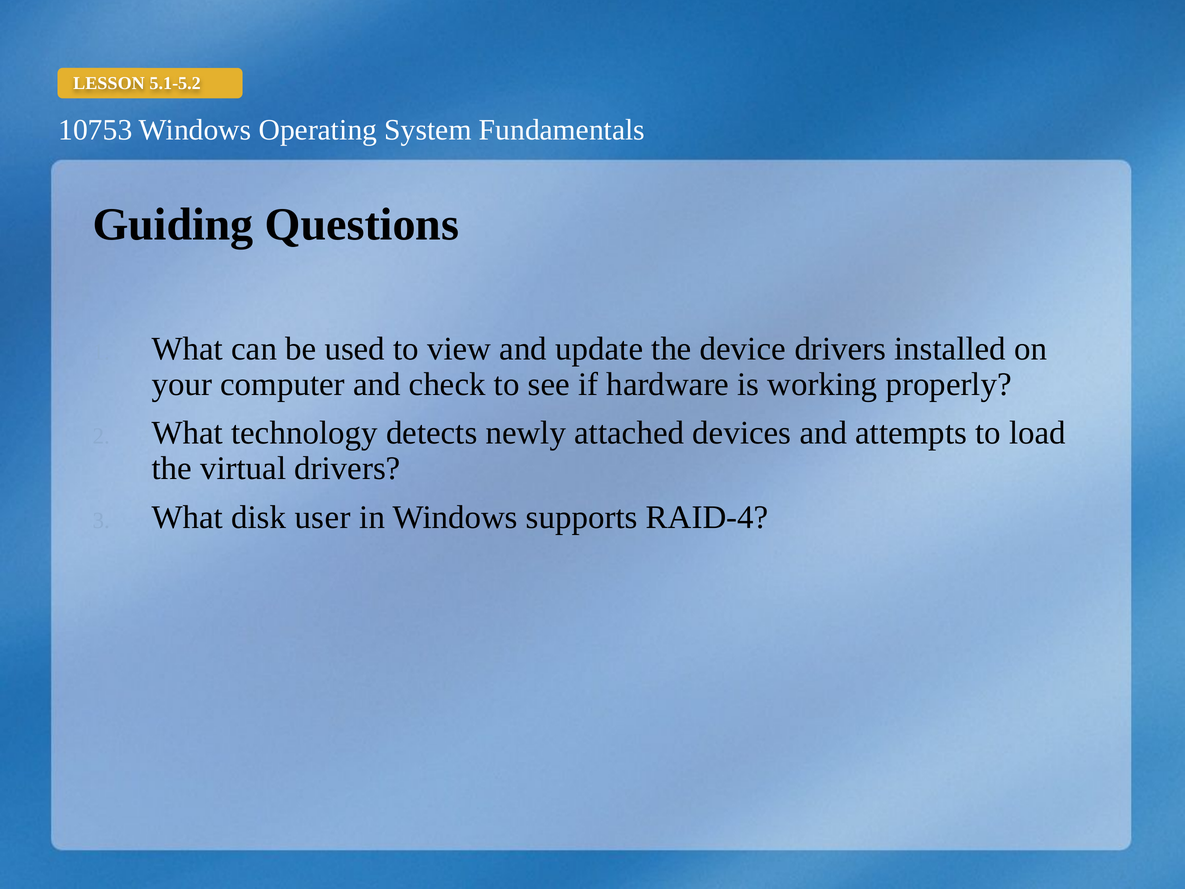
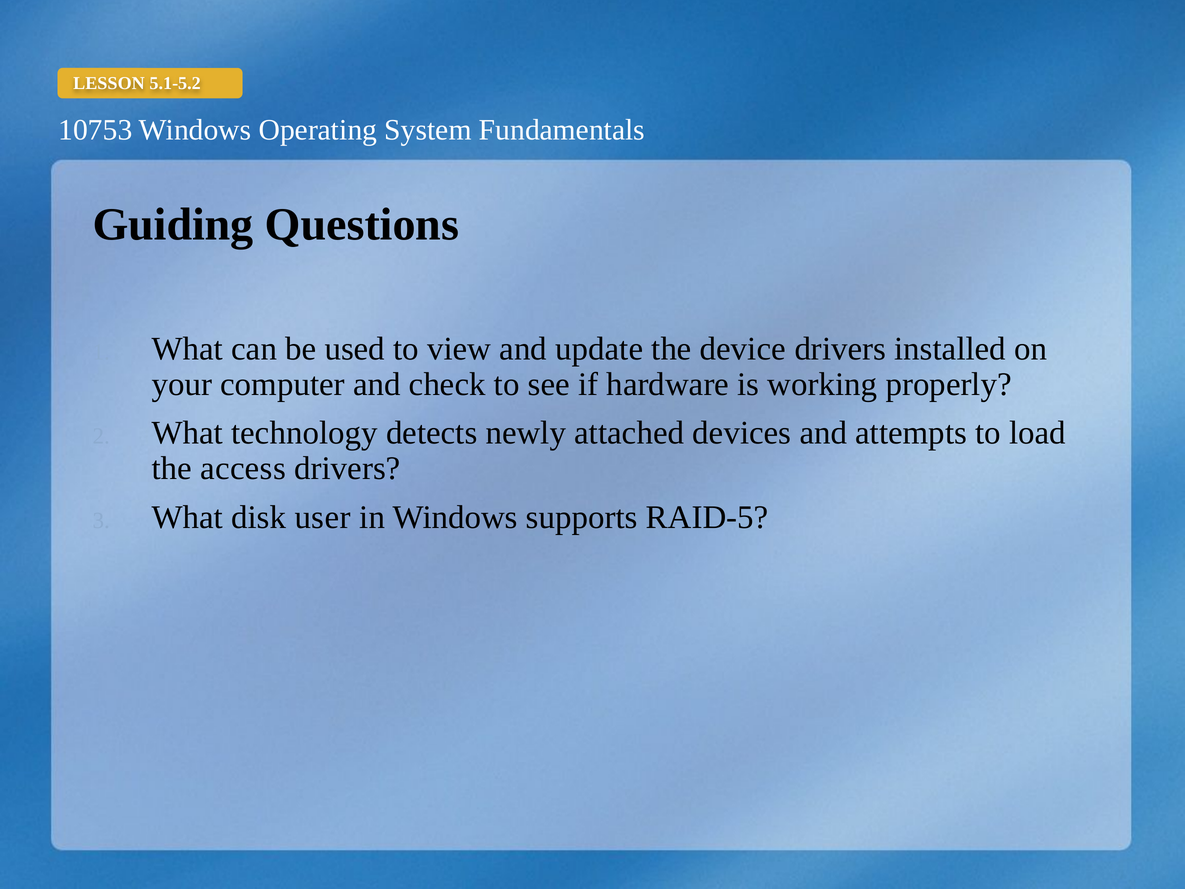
virtual: virtual -> access
RAID-4: RAID-4 -> RAID-5
